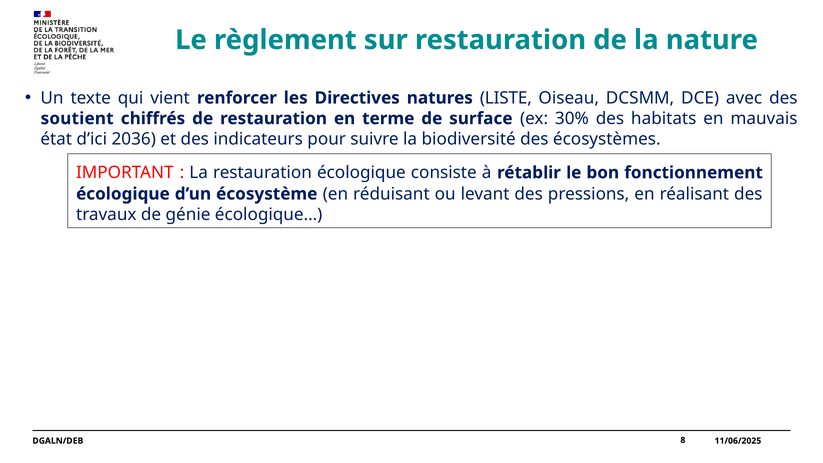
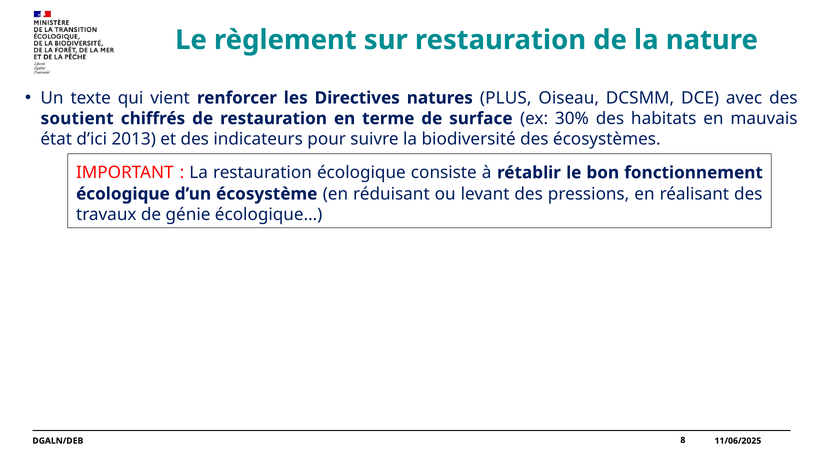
LISTE: LISTE -> PLUS
2036: 2036 -> 2013
